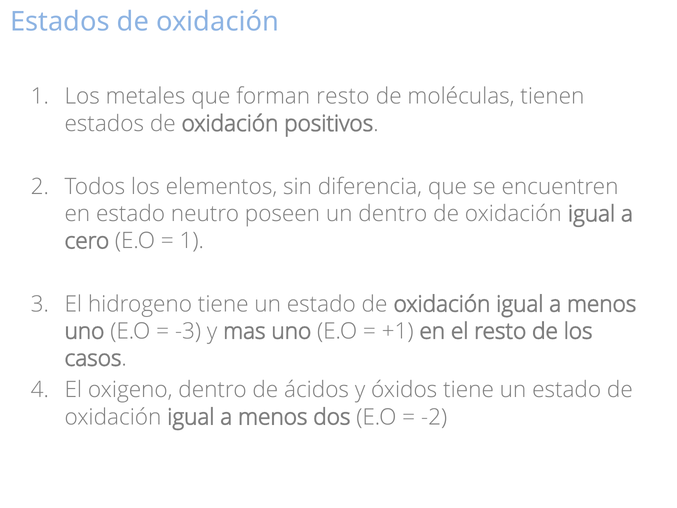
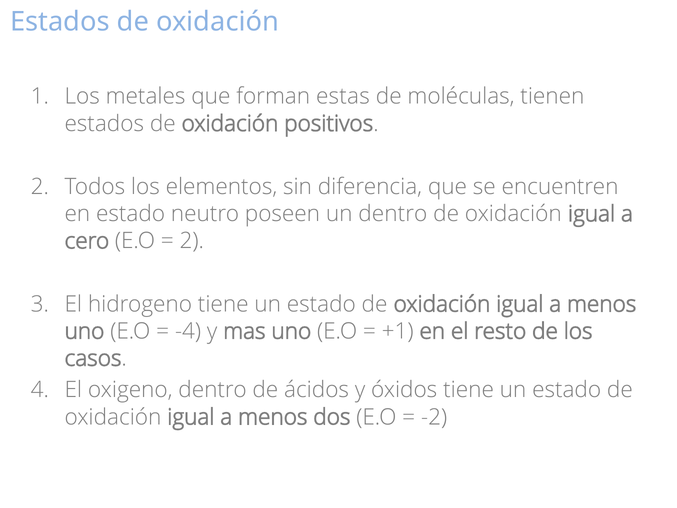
forman resto: resto -> estas
1 at (192, 241): 1 -> 2
-3: -3 -> -4
